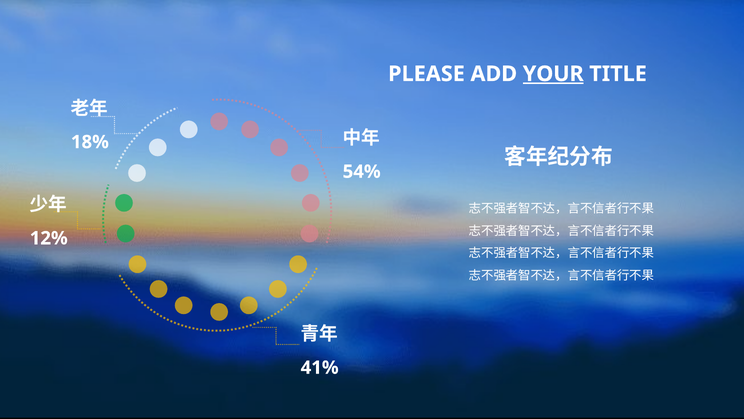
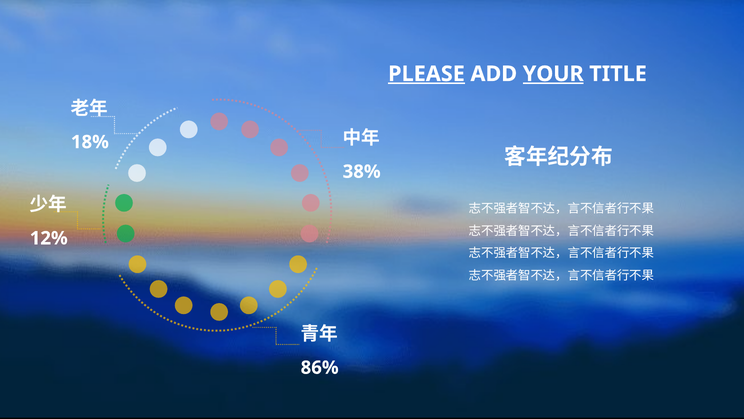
PLEASE underline: none -> present
54%: 54% -> 38%
41%: 41% -> 86%
